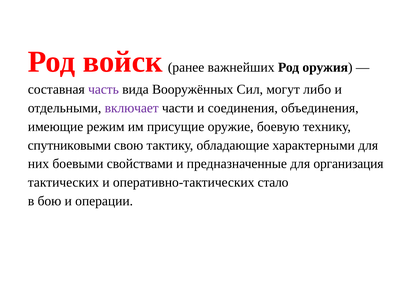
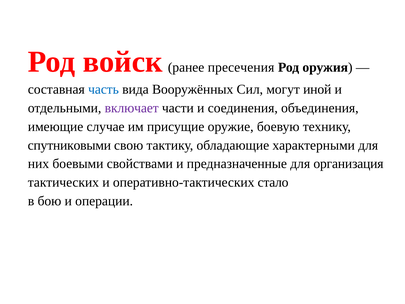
важнейших: важнейших -> пресечения
часть colour: purple -> blue
либо: либо -> иной
режим: режим -> случае
